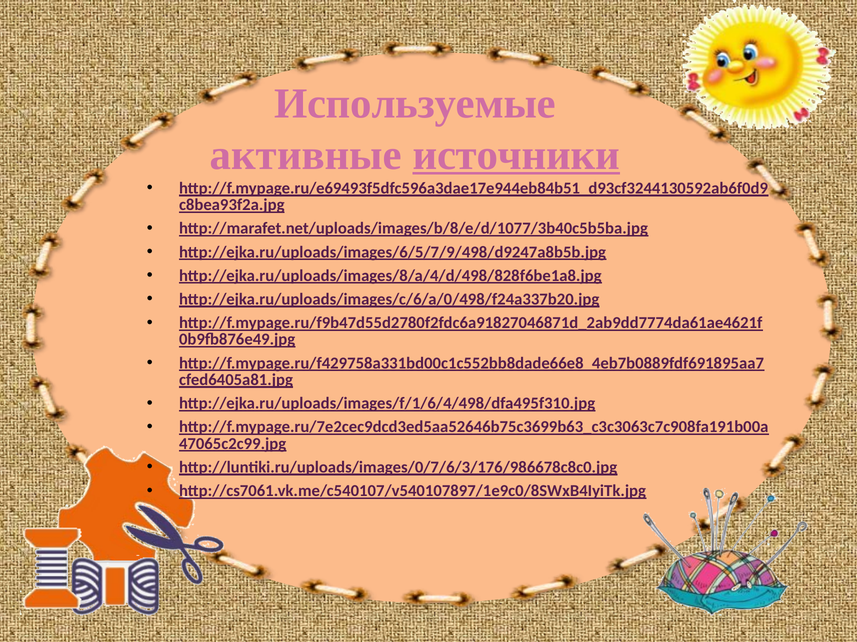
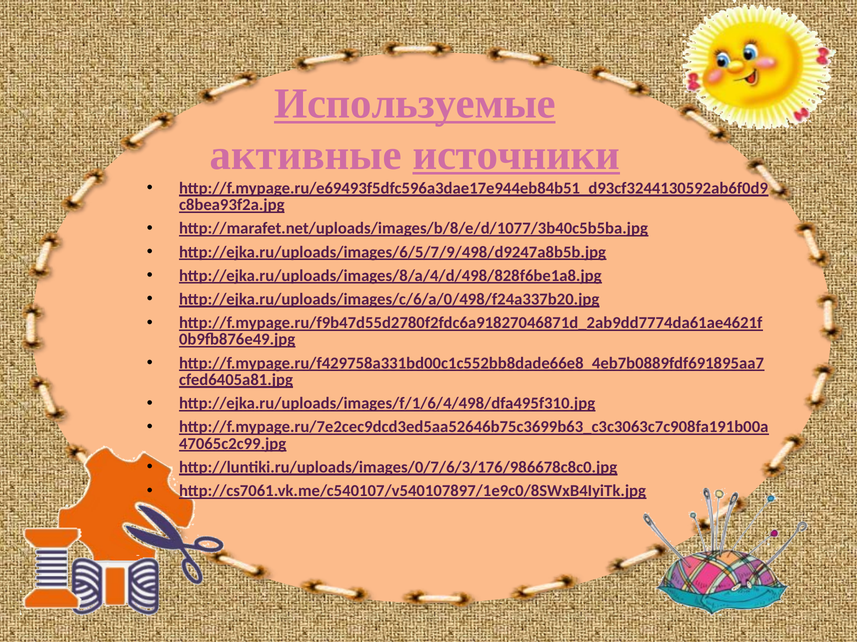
Используемые underline: none -> present
